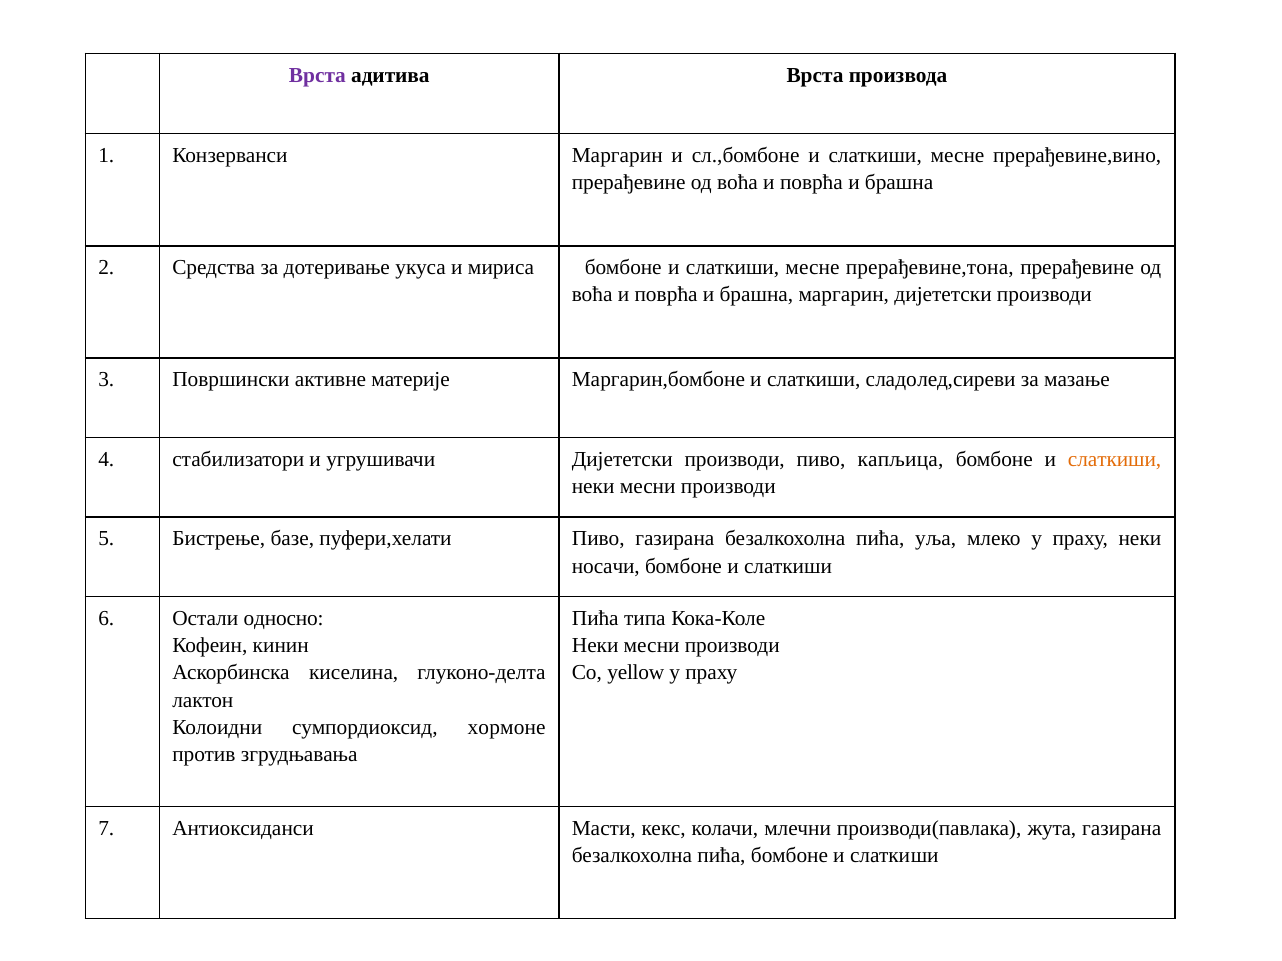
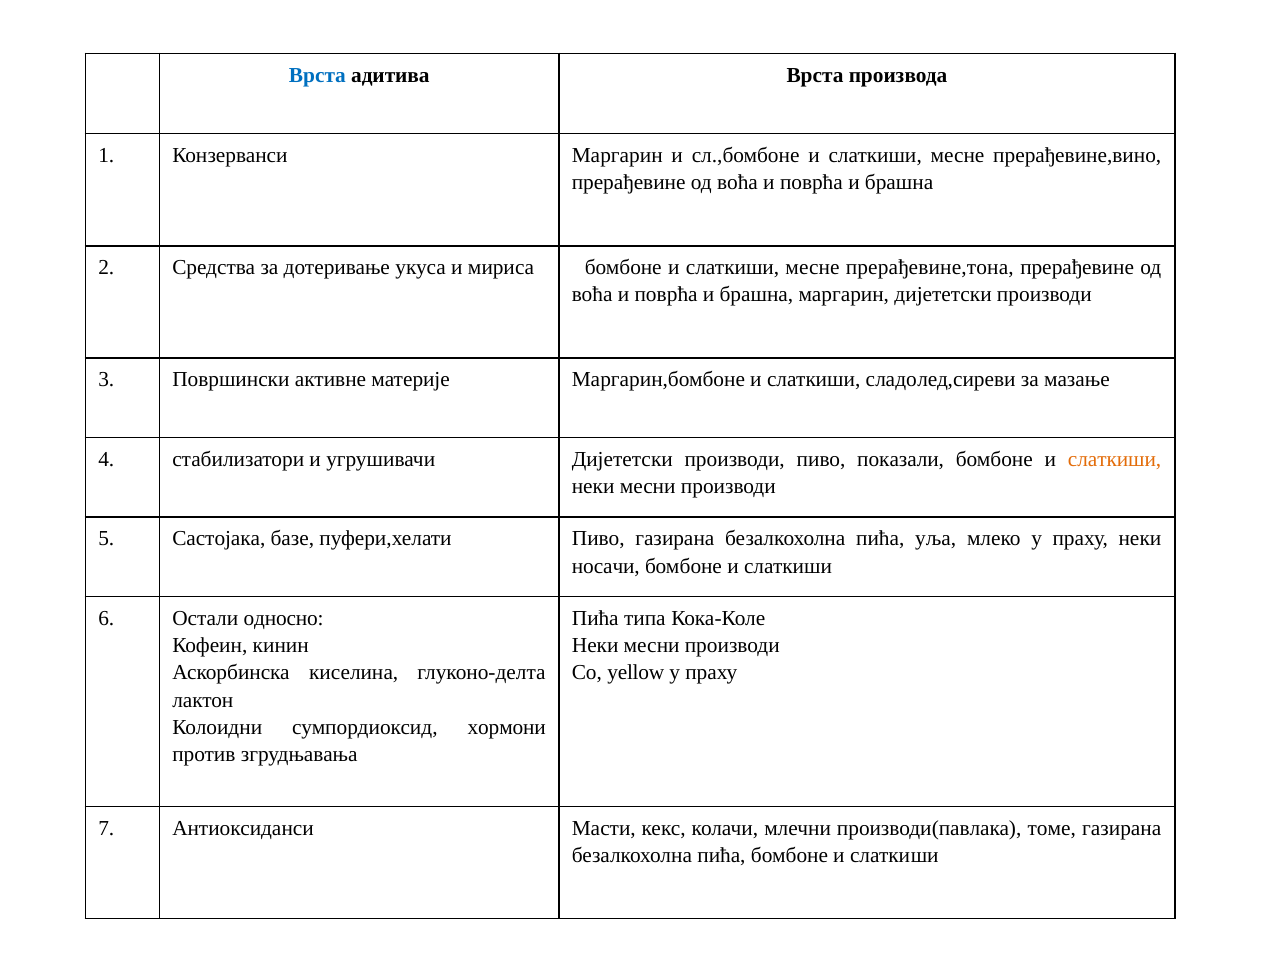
Врста at (317, 75) colour: purple -> blue
капљица: капљица -> показали
Бистрење: Бистрење -> Састојака
хормоне: хормоне -> хормони
жута: жута -> томе
